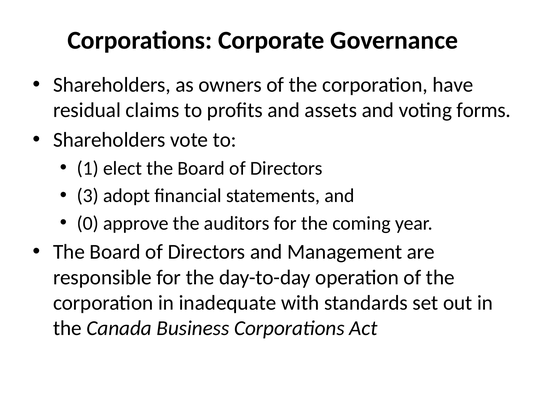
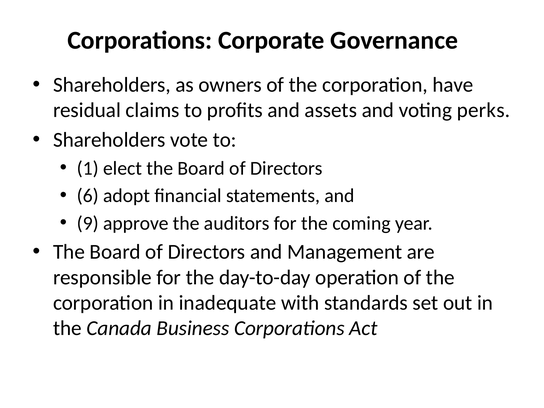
forms: forms -> perks
3: 3 -> 6
0: 0 -> 9
